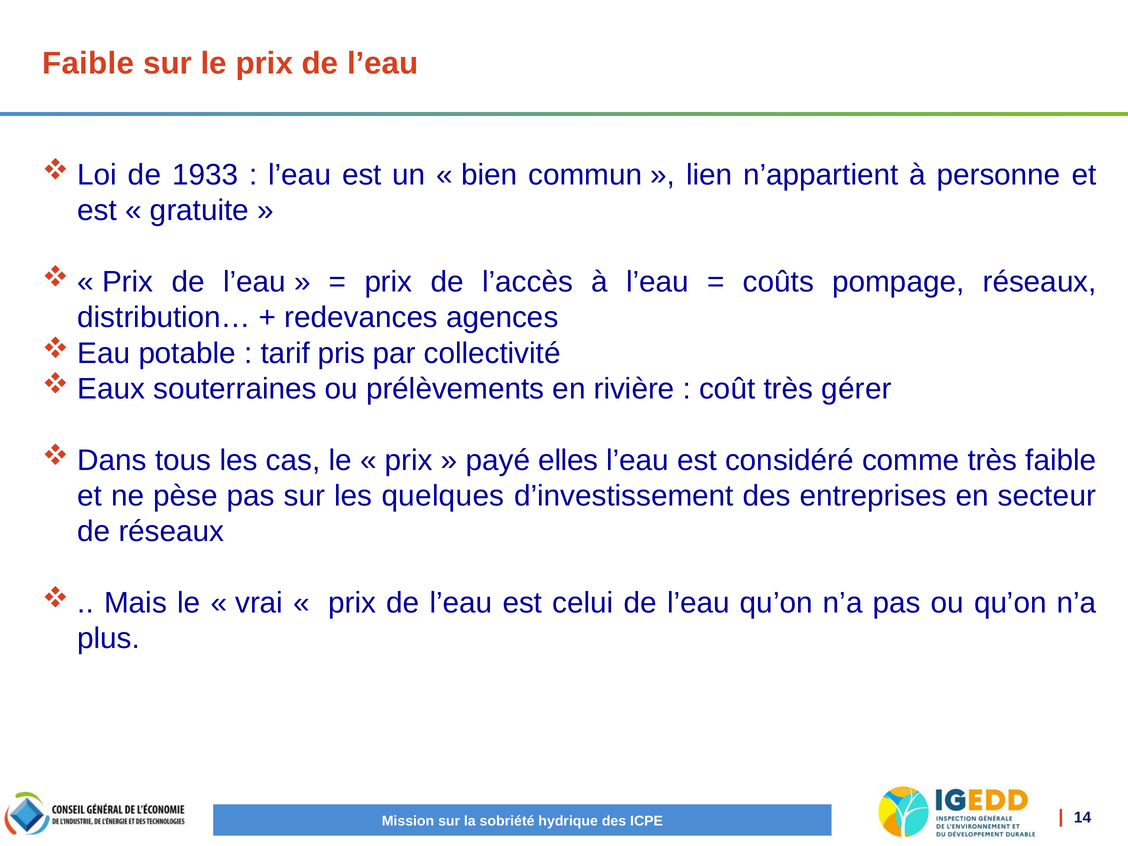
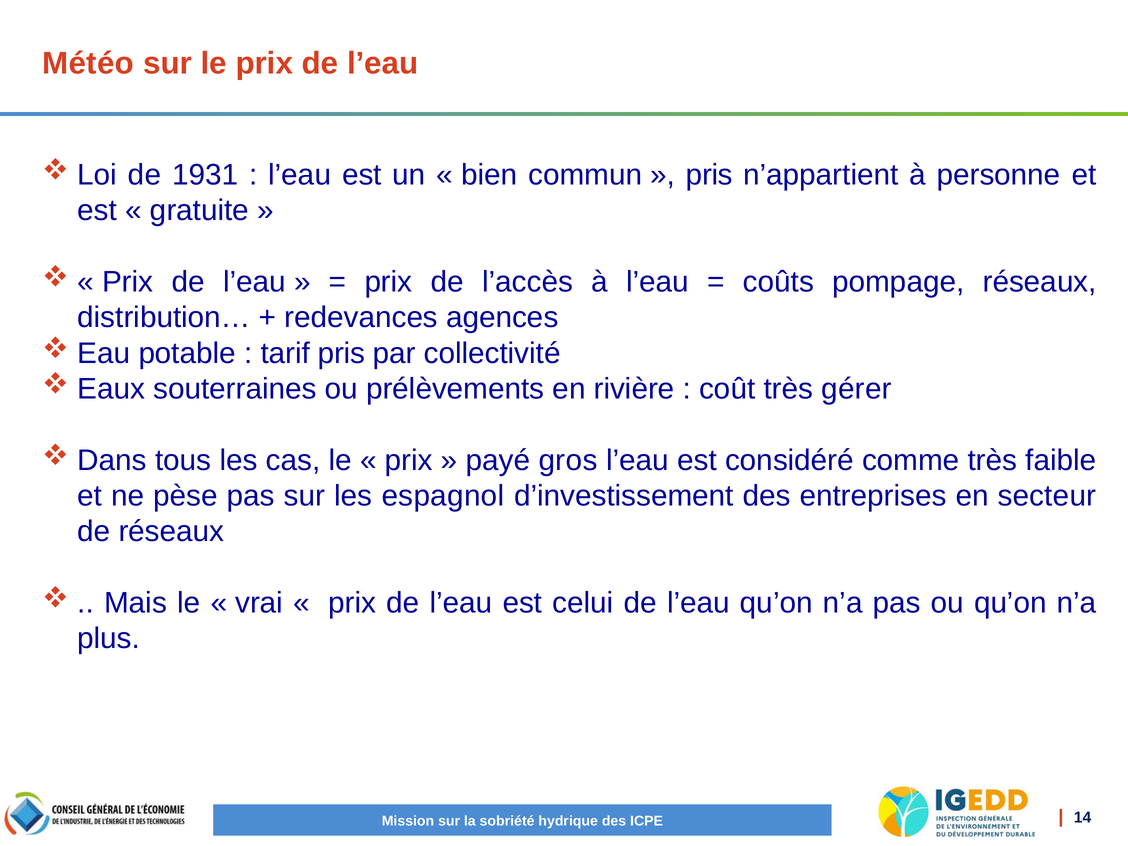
Faible at (88, 63): Faible -> Météo
1933: 1933 -> 1931
lien at (709, 175): lien -> pris
elles: elles -> gros
quelques: quelques -> espagnol
